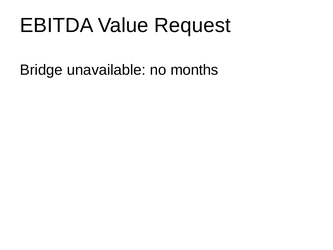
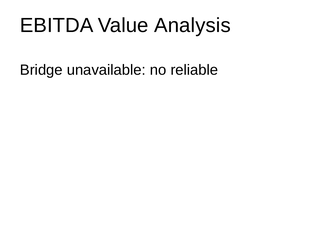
Request: Request -> Analysis
months: months -> reliable
